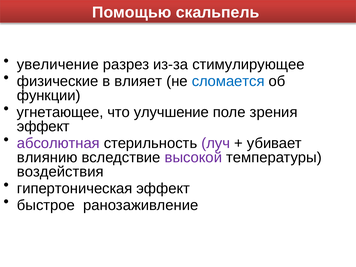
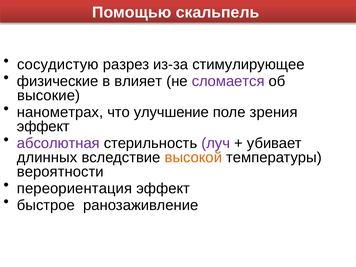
увеличение: увеличение -> сосудистую
сломается colour: blue -> purple
функции: функции -> высокие
угнетающее: угнетающее -> нанометрах
влиянию: влиянию -> длинных
высокой colour: purple -> orange
воздействия: воздействия -> вероятности
гипертоническая: гипертоническая -> переориентация
